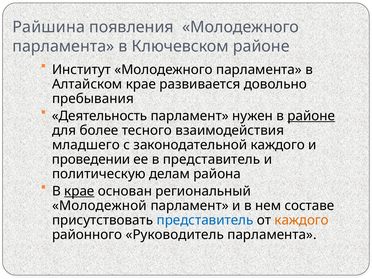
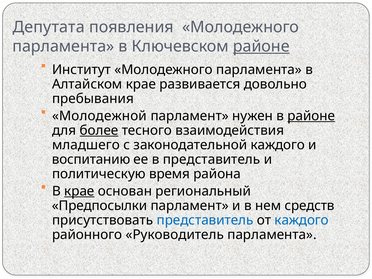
Райшина: Райшина -> Депутата
районе at (261, 46) underline: none -> present
Деятельность: Деятельность -> Молодежной
более underline: none -> present
проведении: проведении -> воспитанию
делам: делам -> время
Молодежной: Молодежной -> Предпосылки
составе: составе -> средств
каждого at (302, 220) colour: orange -> blue
